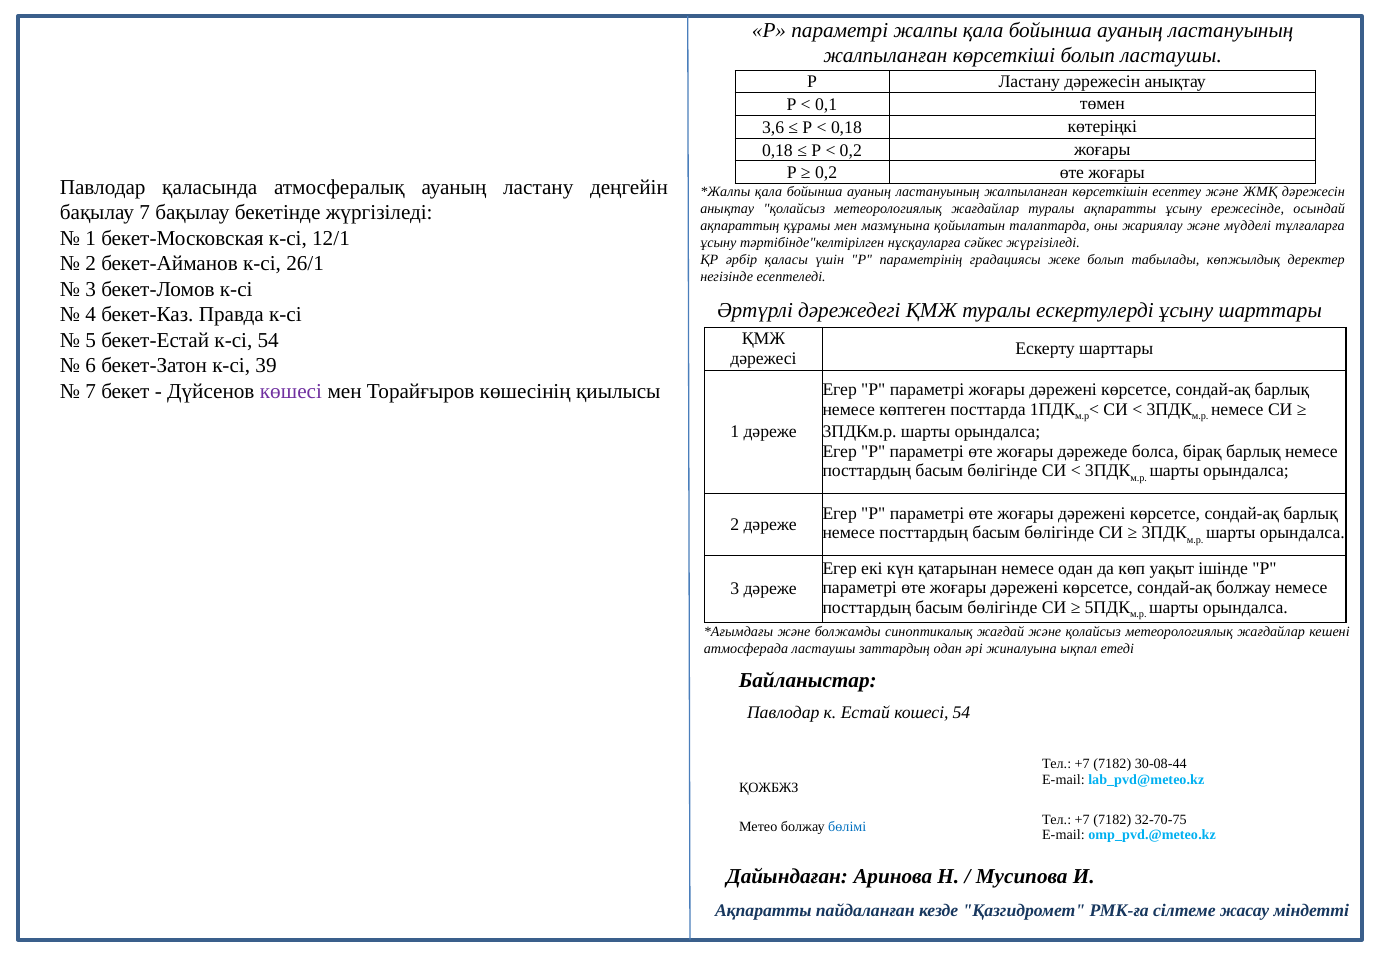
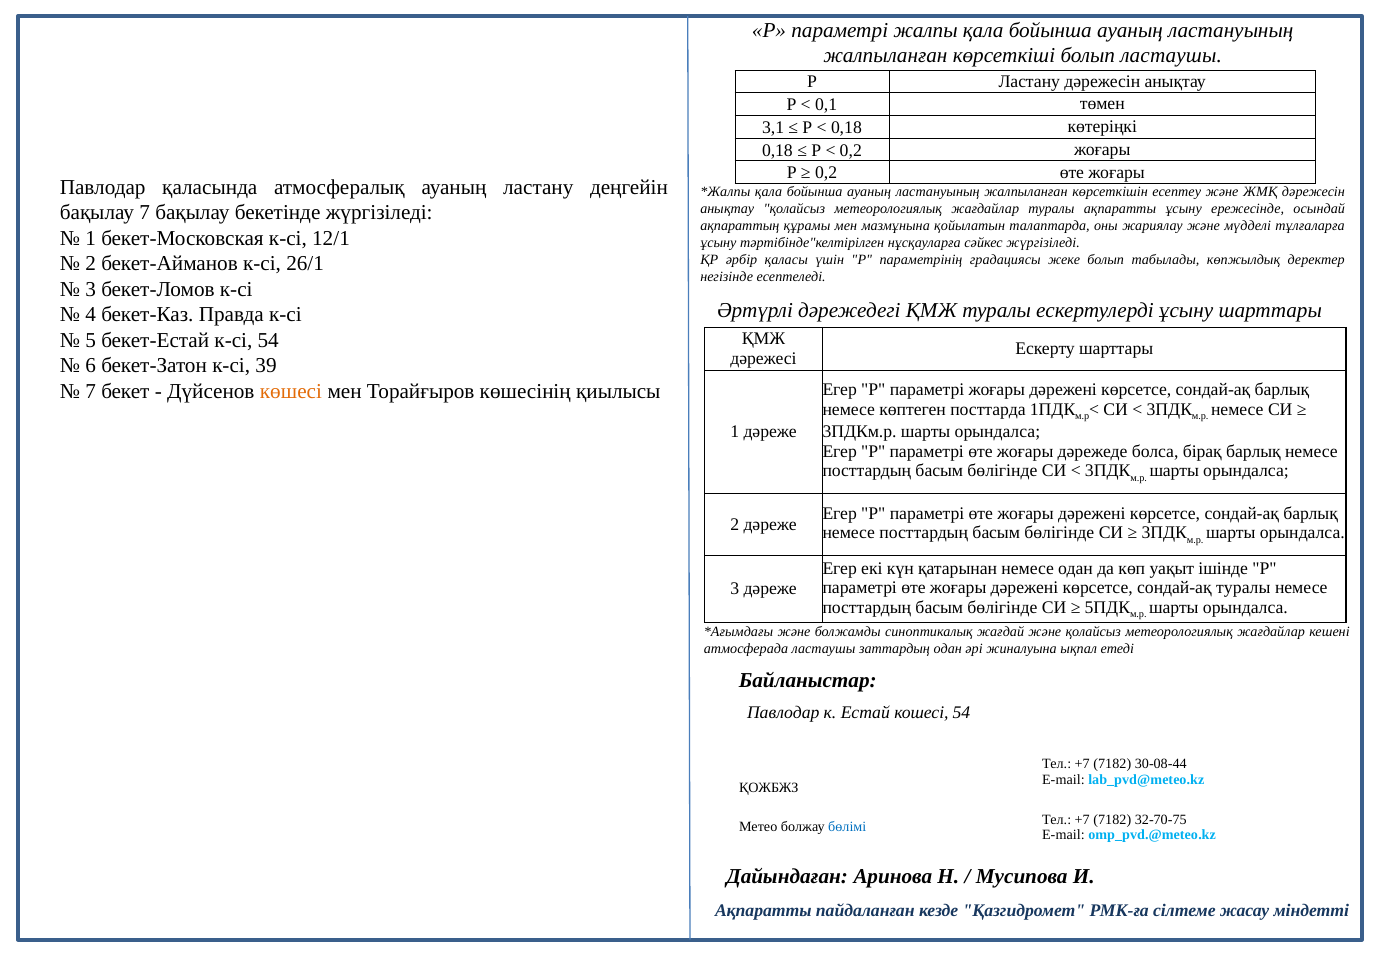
3,6: 3,6 -> 3,1
көшесі colour: purple -> orange
сондай-ақ болжау: болжау -> туралы
